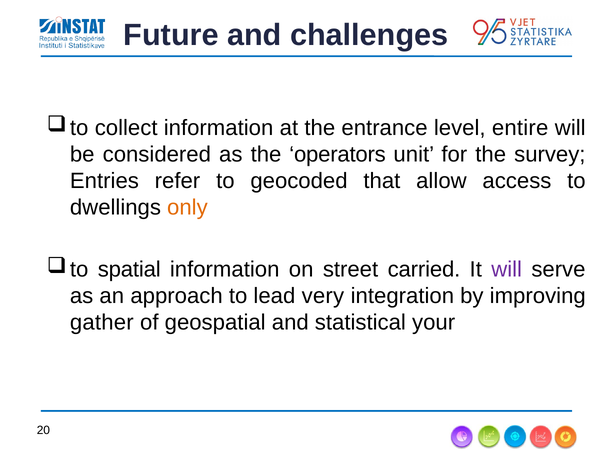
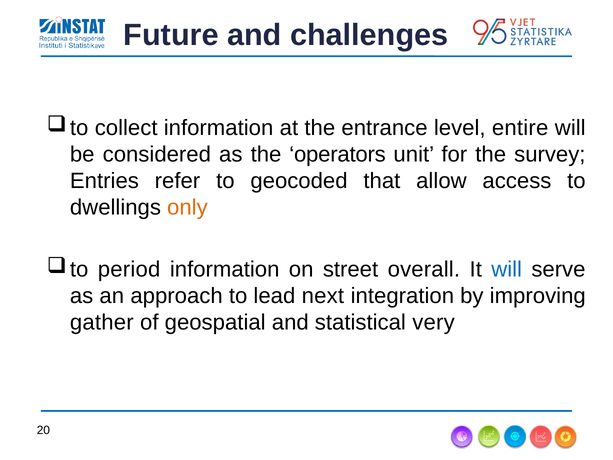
spatial: spatial -> period
carried: carried -> overall
will at (507, 269) colour: purple -> blue
very: very -> next
your: your -> very
